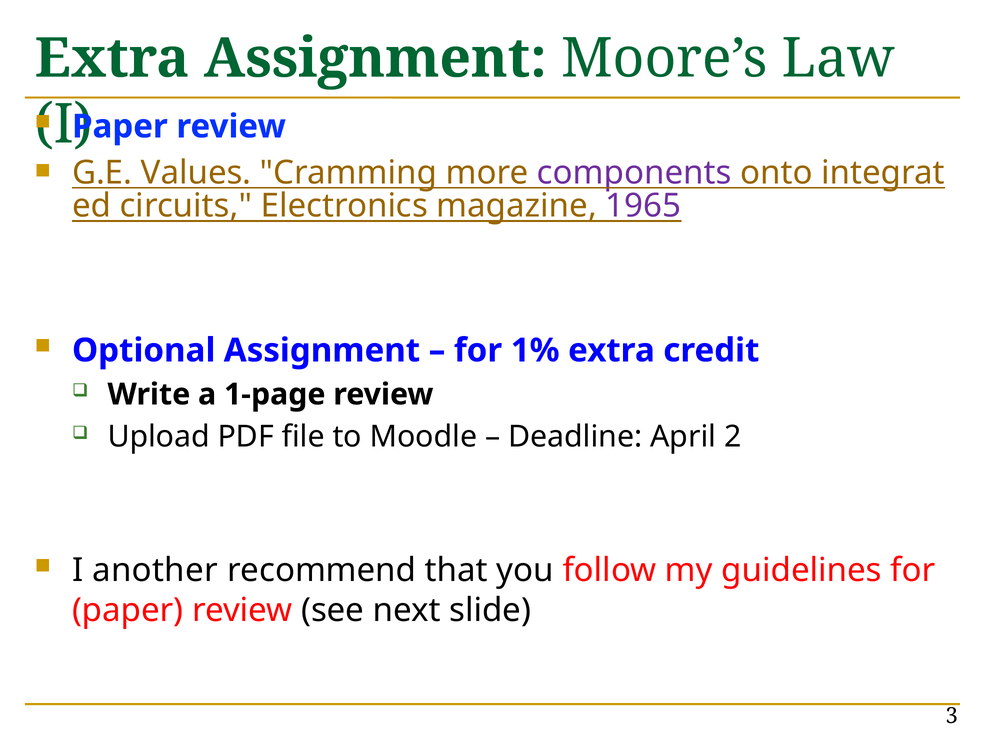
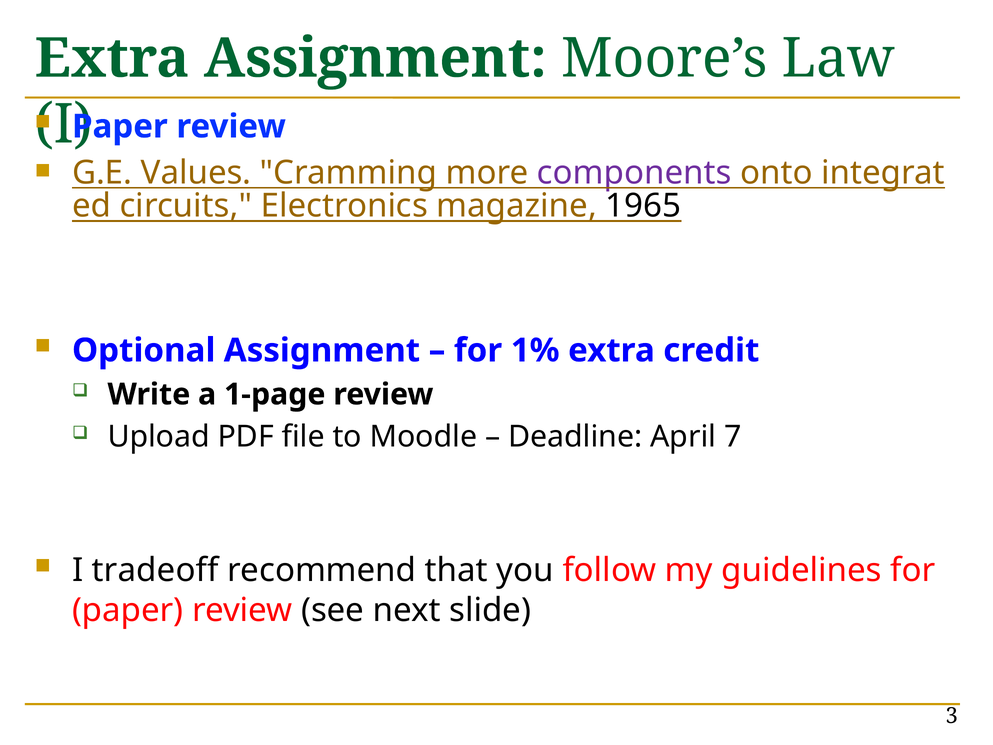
1965 colour: purple -> black
2: 2 -> 7
another: another -> tradeoff
